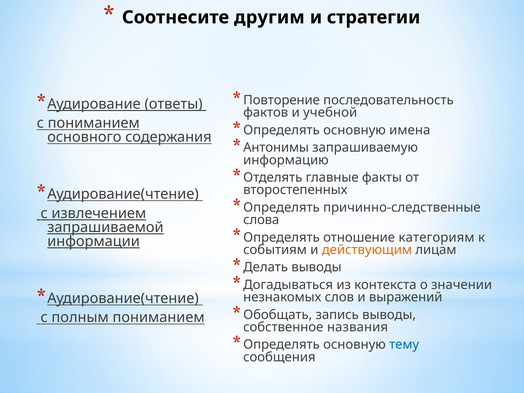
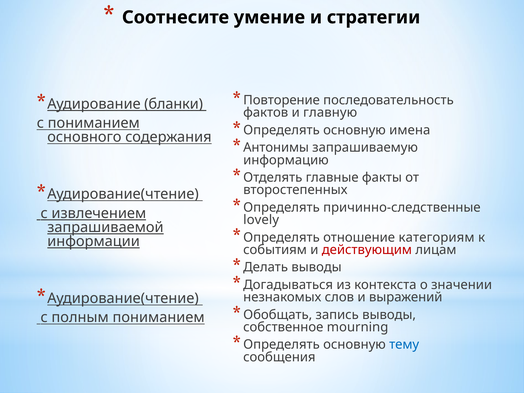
другим: другим -> умение
ответы: ответы -> бланки
учебной: учебной -> главную
слова: слова -> lovely
действующим colour: orange -> red
названия: названия -> mourning
